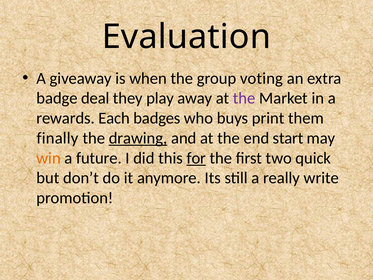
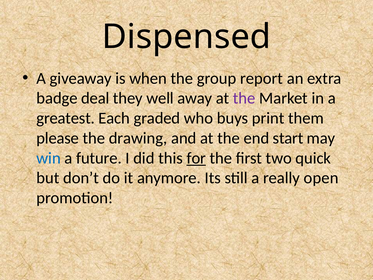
Evaluation: Evaluation -> Dispensed
voting: voting -> report
play: play -> well
rewards: rewards -> greatest
badges: badges -> graded
finally: finally -> please
drawing underline: present -> none
win colour: orange -> blue
write: write -> open
